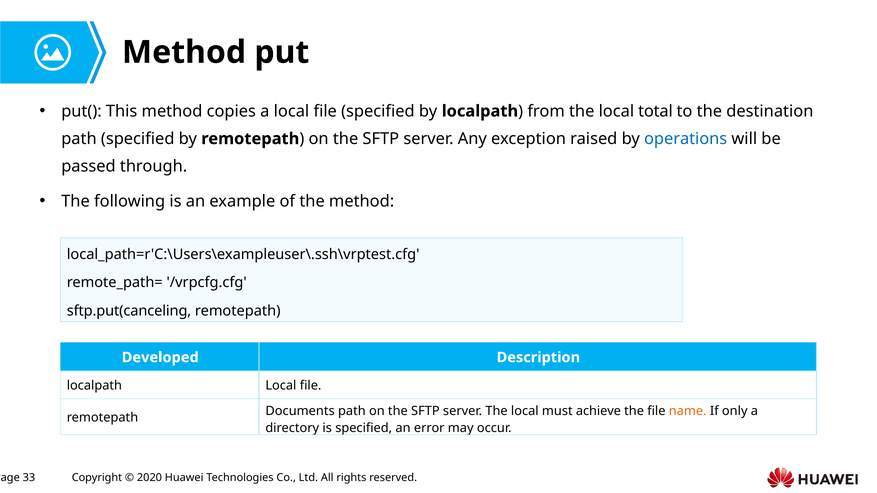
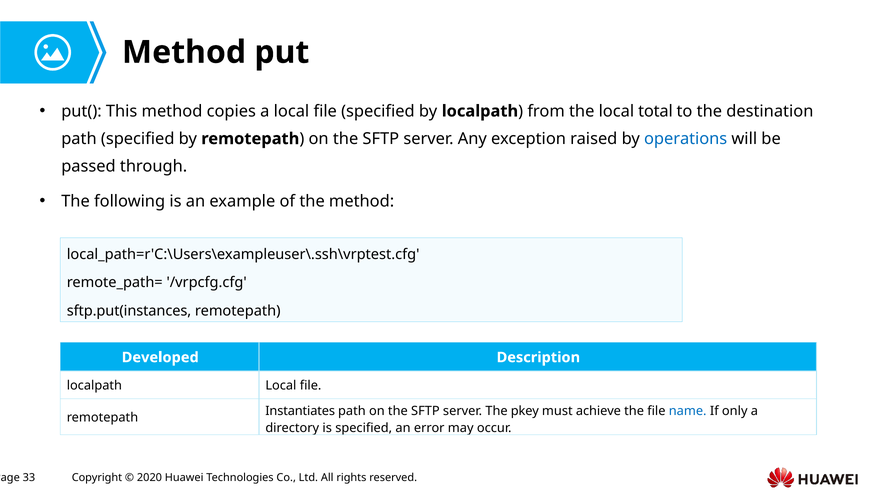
sftp.put(canceling: sftp.put(canceling -> sftp.put(instances
Documents: Documents -> Instantiates
server The local: local -> pkey
name colour: orange -> blue
